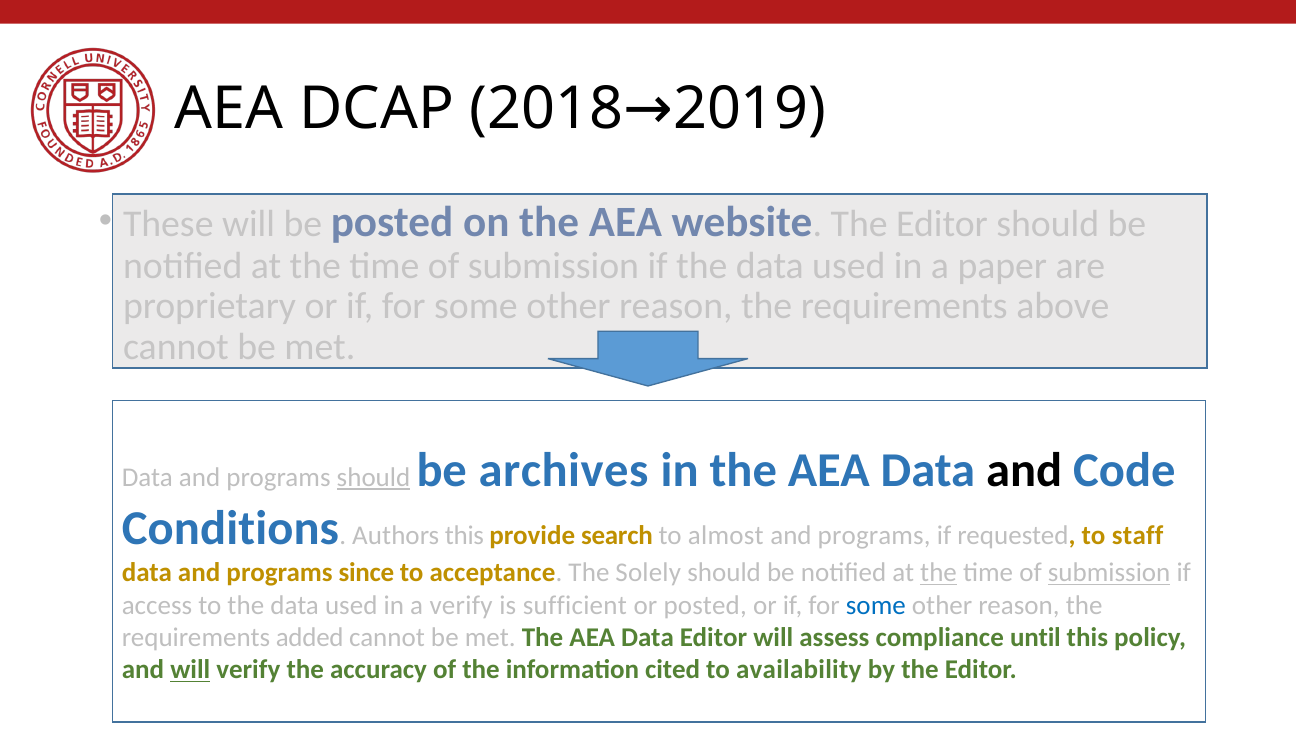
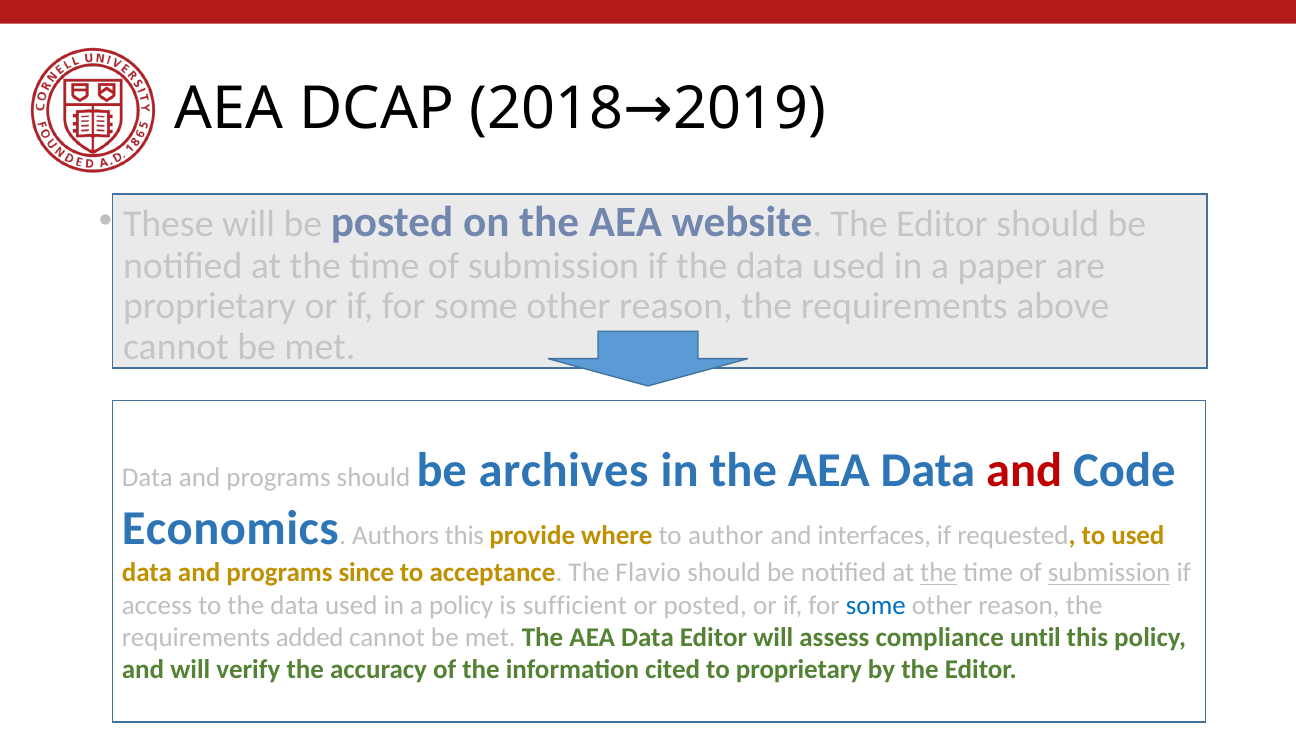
should at (374, 478) underline: present -> none
and at (1024, 471) colour: black -> red
Conditions: Conditions -> Economics
search: search -> where
almost: almost -> author
programs at (874, 536): programs -> interfaces
to staff: staff -> used
Solely: Solely -> Flavio
a verify: verify -> policy
will at (190, 670) underline: present -> none
to availability: availability -> proprietary
